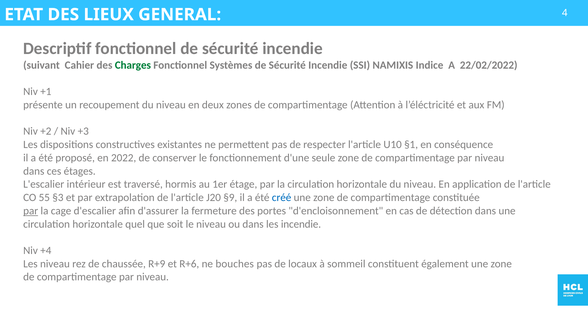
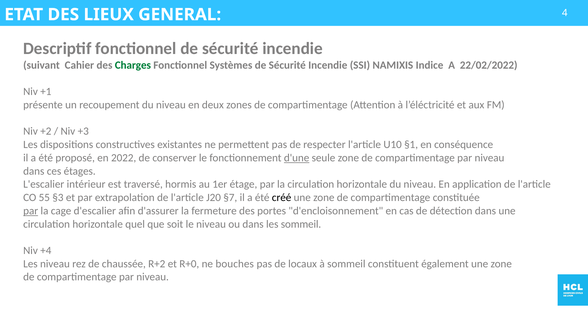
d'une underline: none -> present
§9: §9 -> §7
créé colour: blue -> black
les incendie: incendie -> sommeil
R+9: R+9 -> R+2
R+6: R+6 -> R+0
